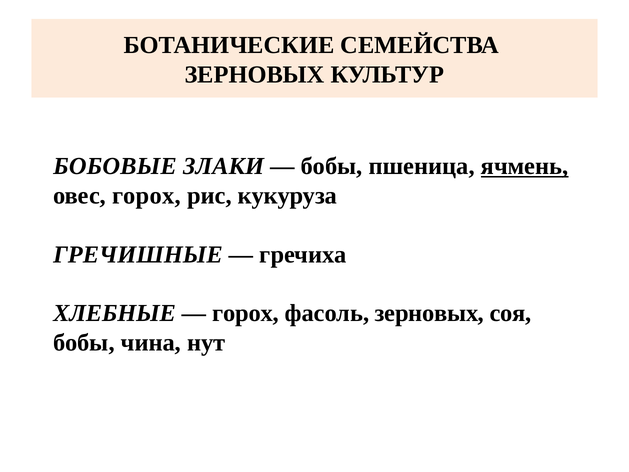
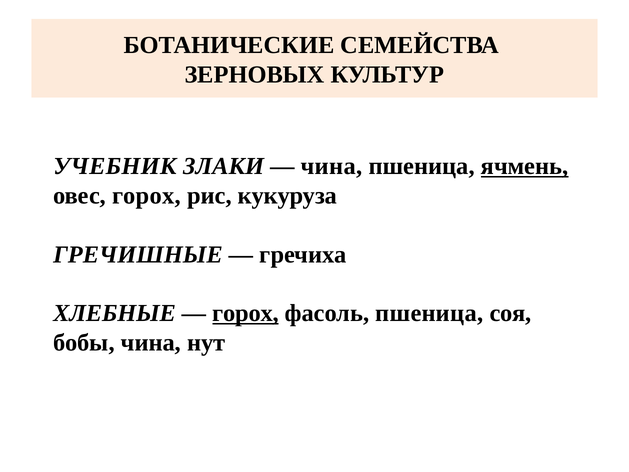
БОБОВЫЕ: БОБОВЫЕ -> УЧЕБНИК
бобы at (332, 166): бобы -> чина
горох at (246, 313) underline: none -> present
фасоль зерновых: зерновых -> пшеница
